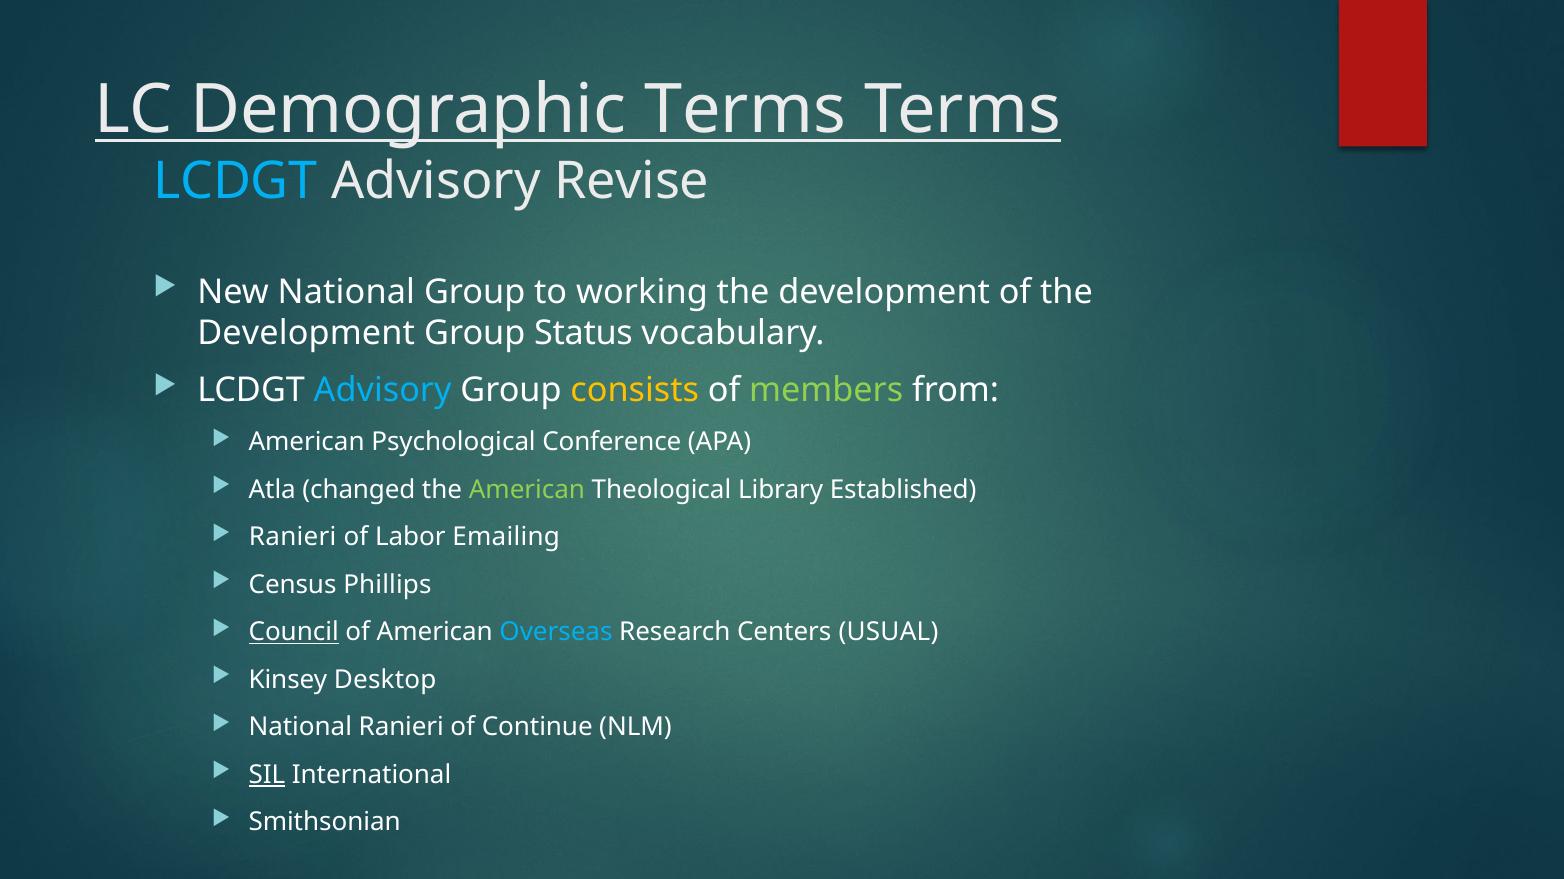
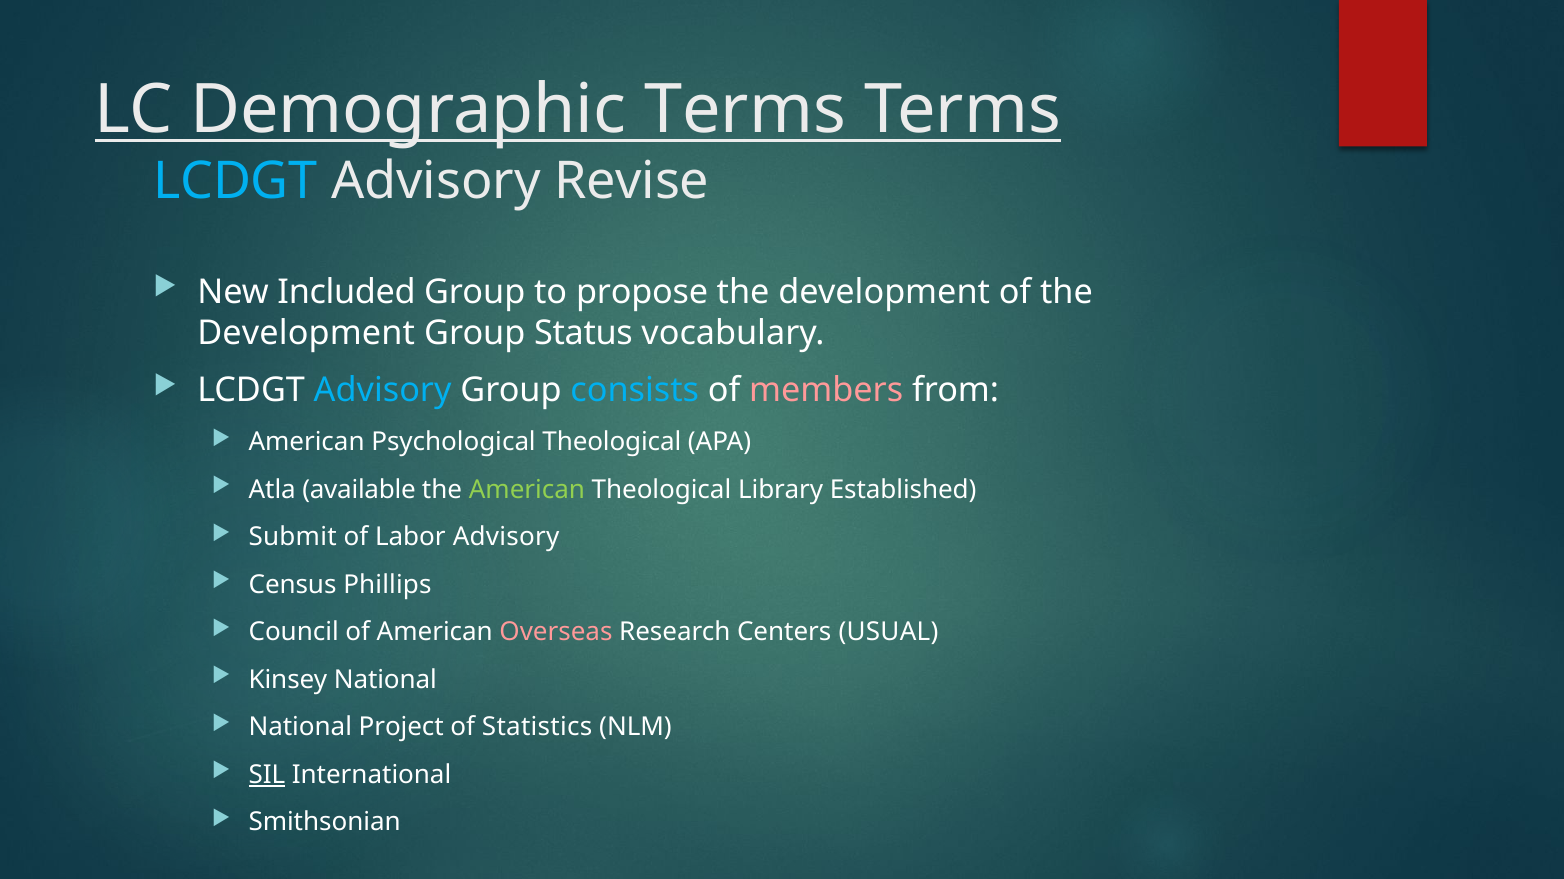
New National: National -> Included
working: working -> propose
consists colour: yellow -> light blue
members colour: light green -> pink
Psychological Conference: Conference -> Theological
changed: changed -> available
Ranieri at (293, 538): Ranieri -> Submit
Labor Emailing: Emailing -> Advisory
Council underline: present -> none
Overseas colour: light blue -> pink
Kinsey Desktop: Desktop -> National
National Ranieri: Ranieri -> Project
Continue: Continue -> Statistics
